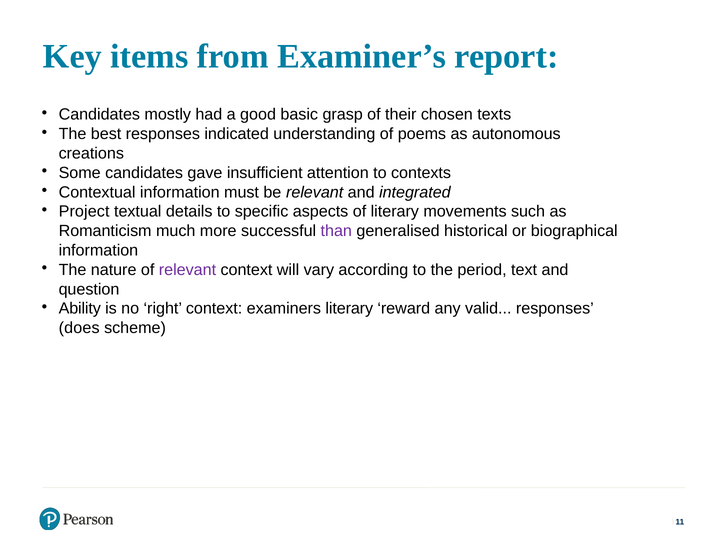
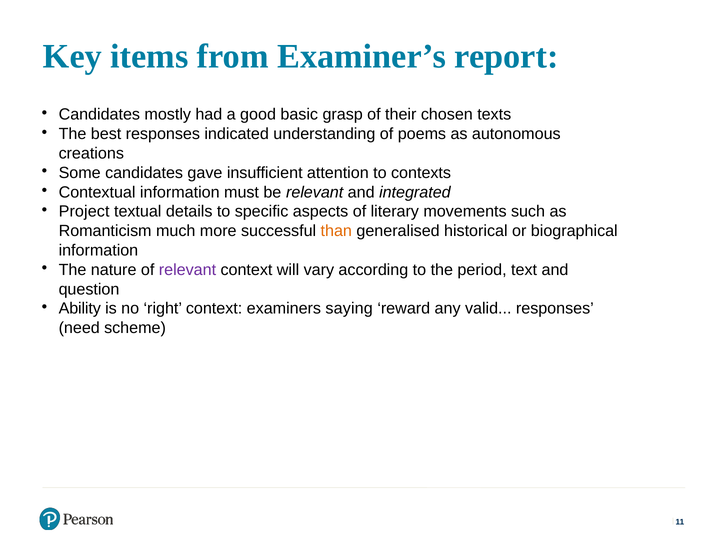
than colour: purple -> orange
examiners literary: literary -> saying
does: does -> need
